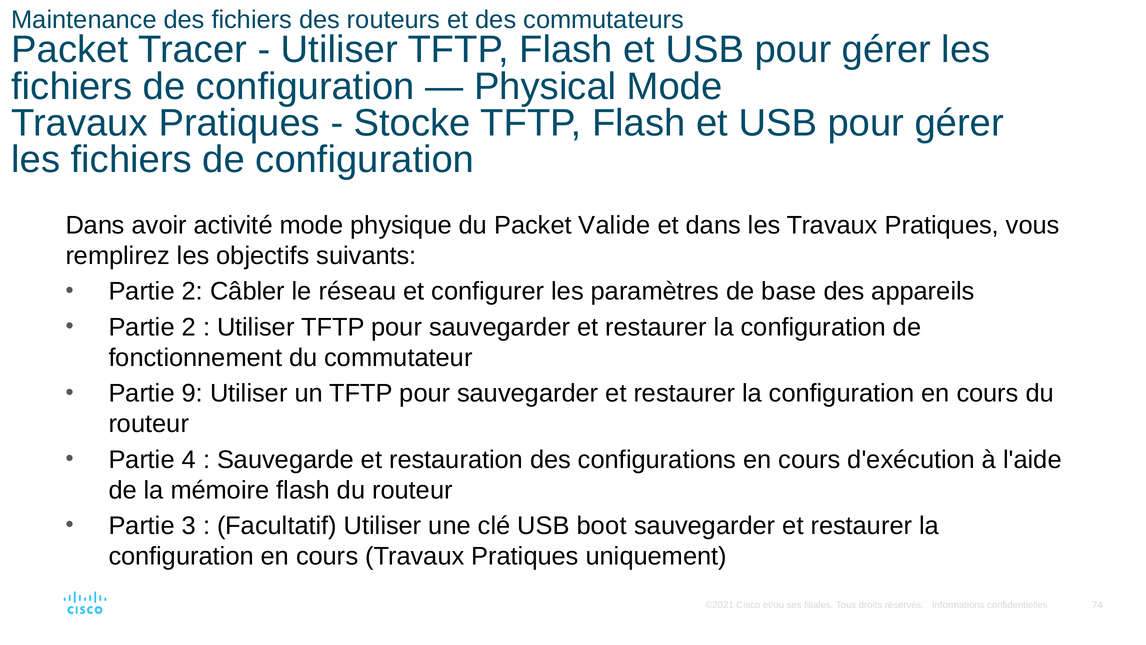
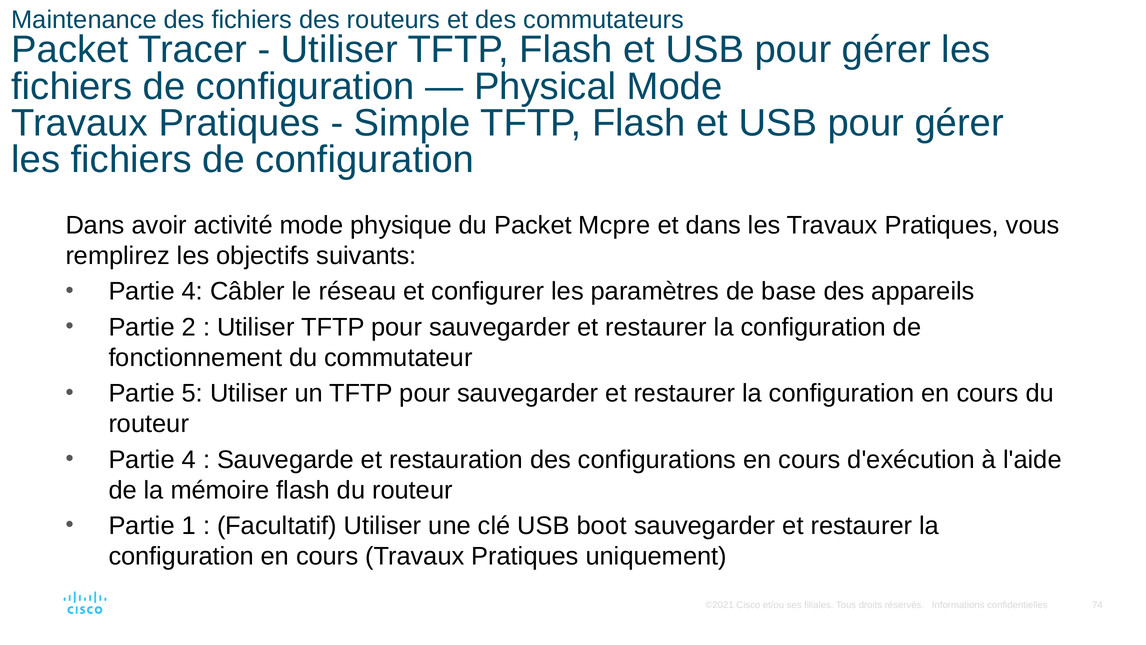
Stocke: Stocke -> Simple
Valide: Valide -> Mcpre
2 at (192, 291): 2 -> 4
9: 9 -> 5
3: 3 -> 1
